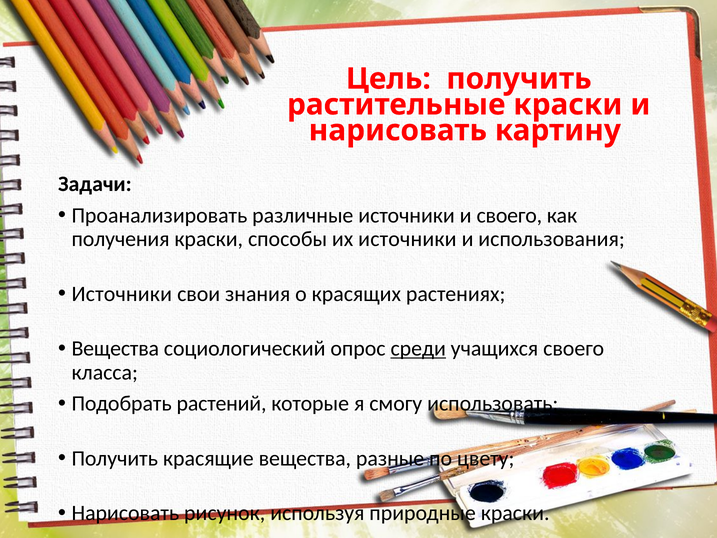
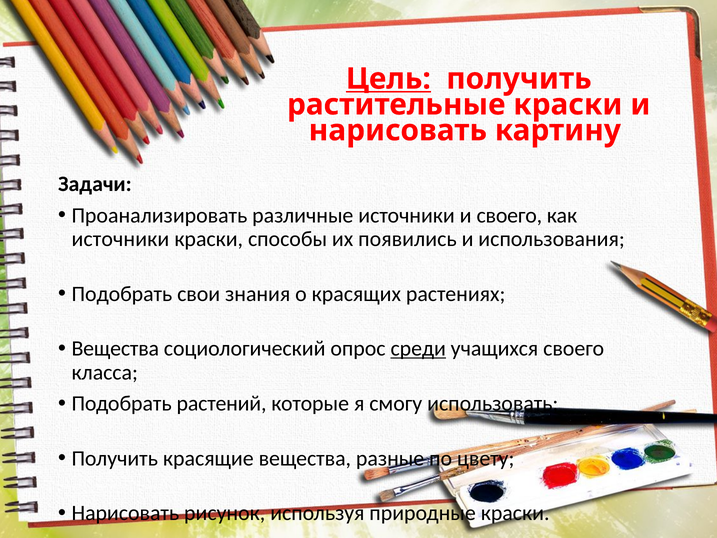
Цель underline: none -> present
получения at (121, 239): получения -> источники
их источники: источники -> появились
Источники at (122, 294): Источники -> Подобрать
